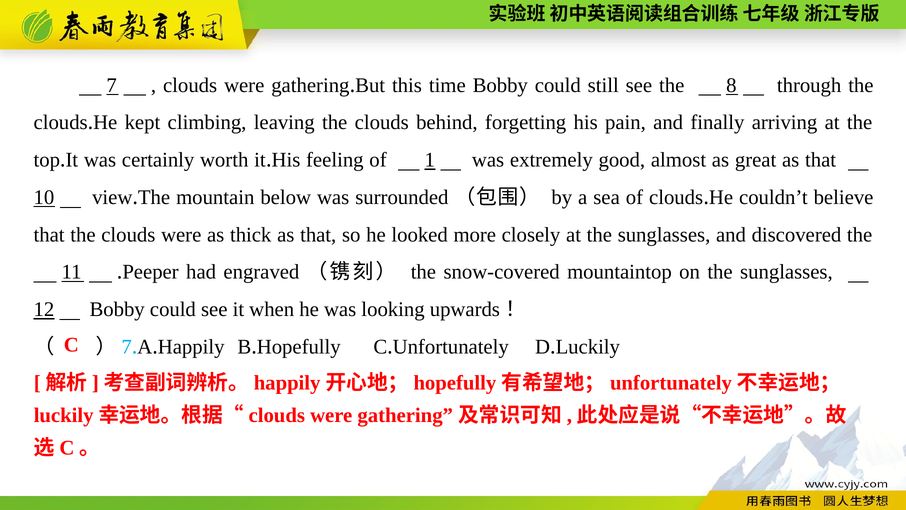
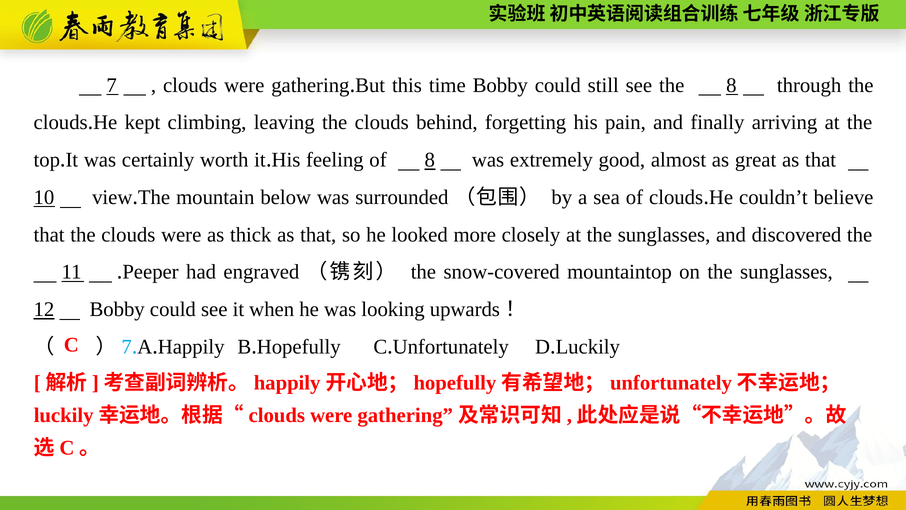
of 1: 1 -> 8
